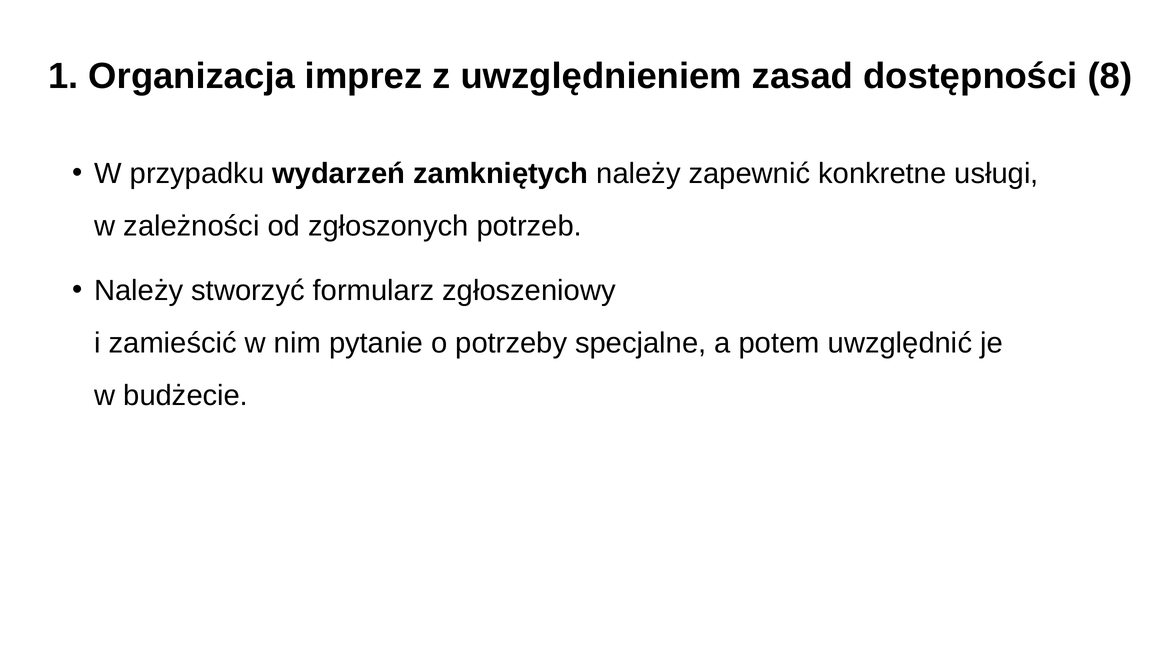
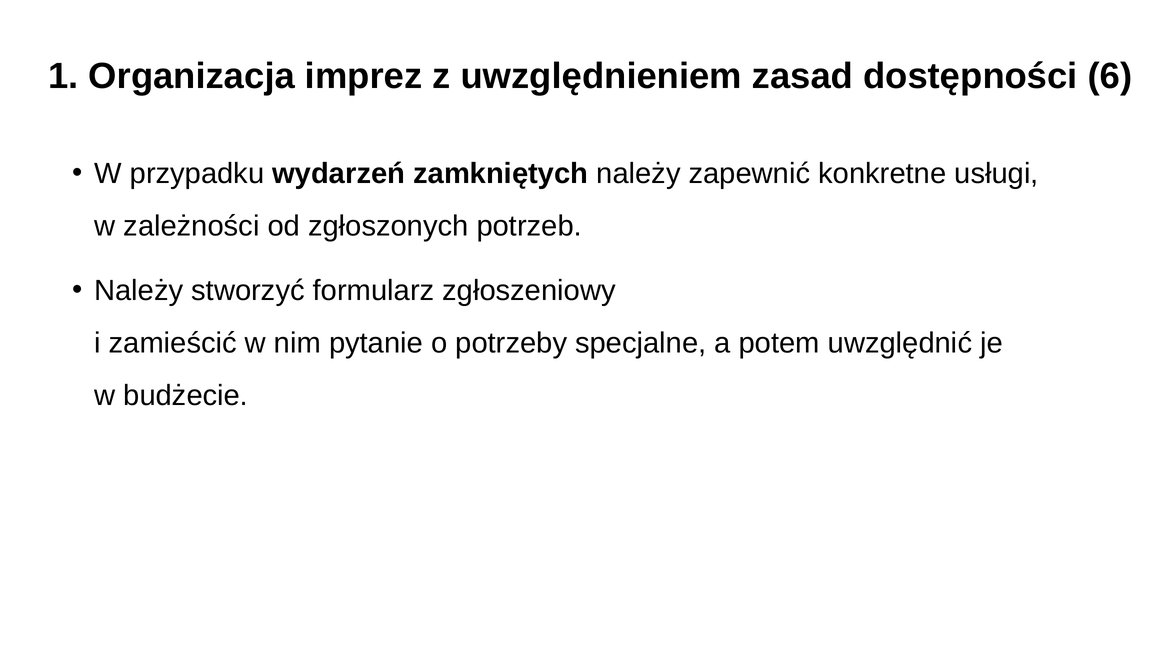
8: 8 -> 6
